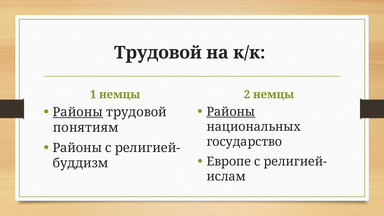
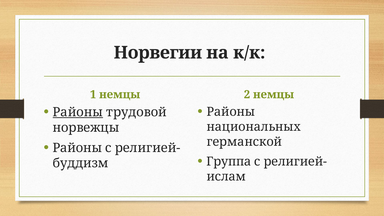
Трудовой at (158, 53): Трудовой -> Норвегии
Районы at (231, 112) underline: present -> none
понятиям: понятиям -> норвежцы
государство: государство -> германской
Европе: Европе -> Группа
